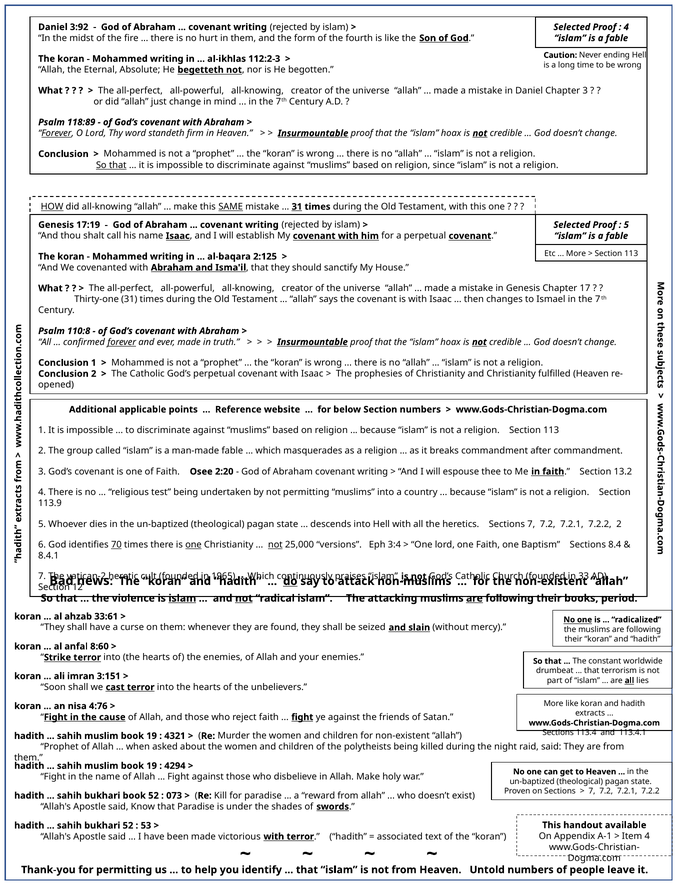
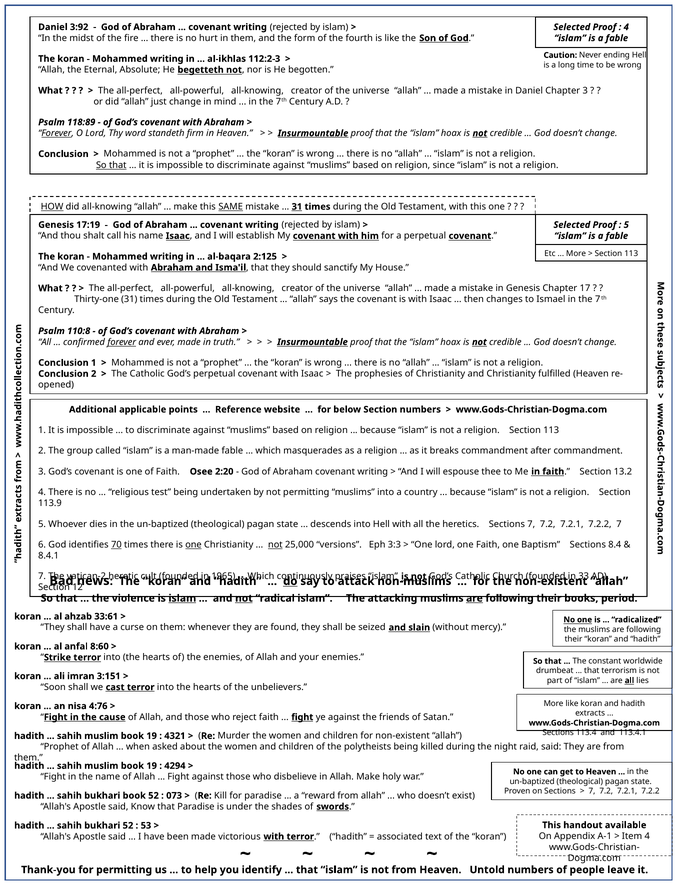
7.2.2 2: 2 -> 7
3:4: 3:4 -> 3:3
